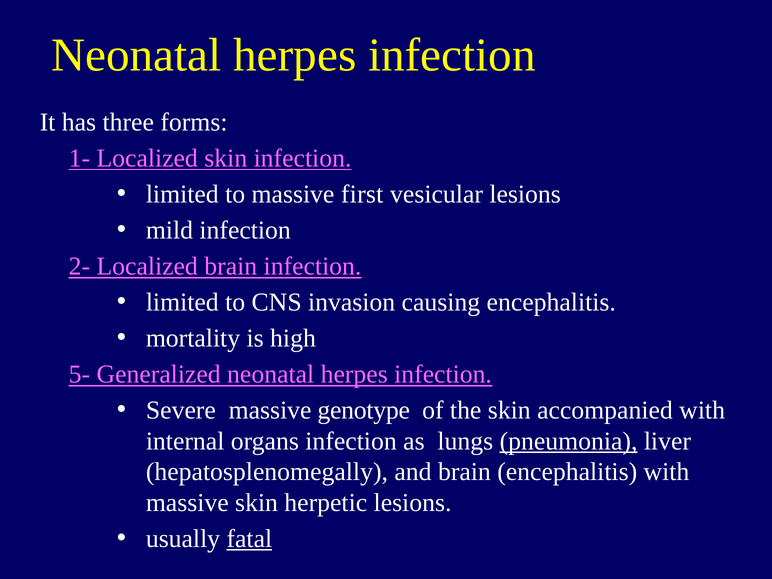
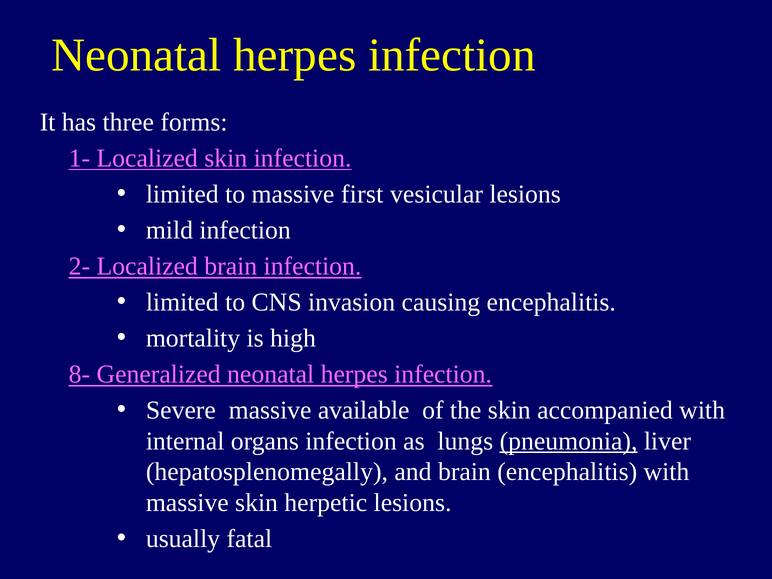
5-: 5- -> 8-
genotype: genotype -> available
fatal underline: present -> none
